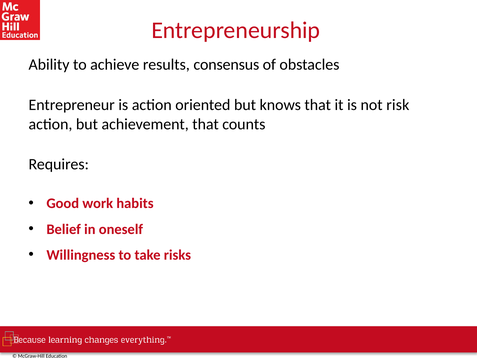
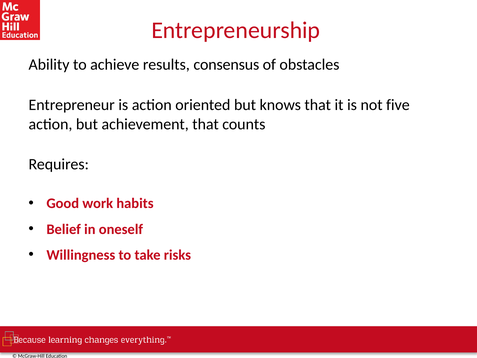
risk: risk -> five
